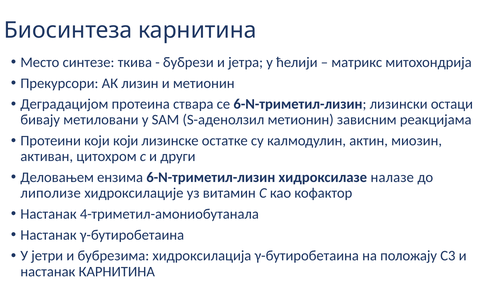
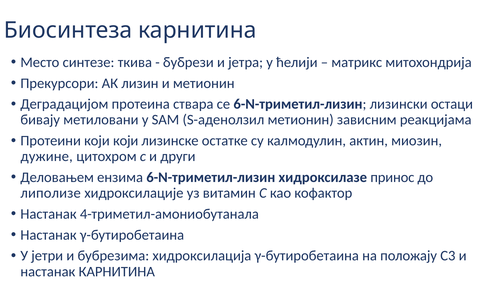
активан: активан -> дужине
налазе: налазе -> принос
